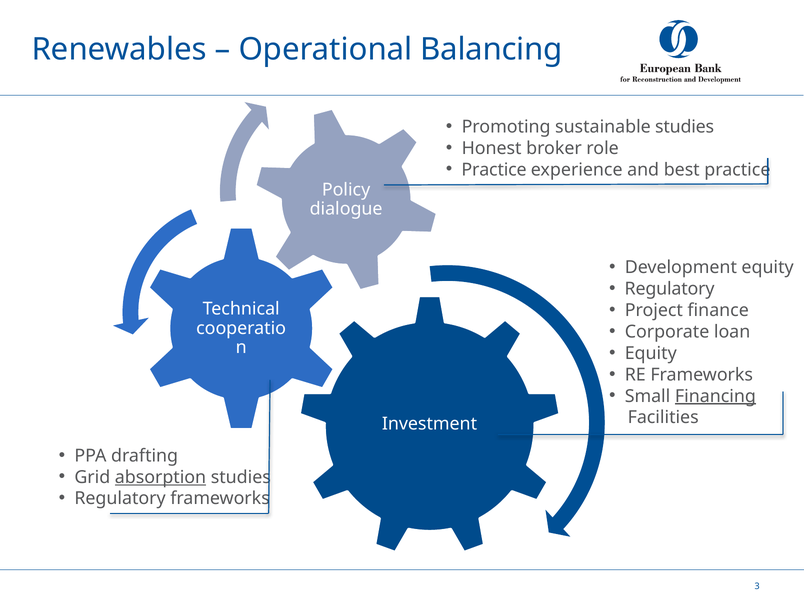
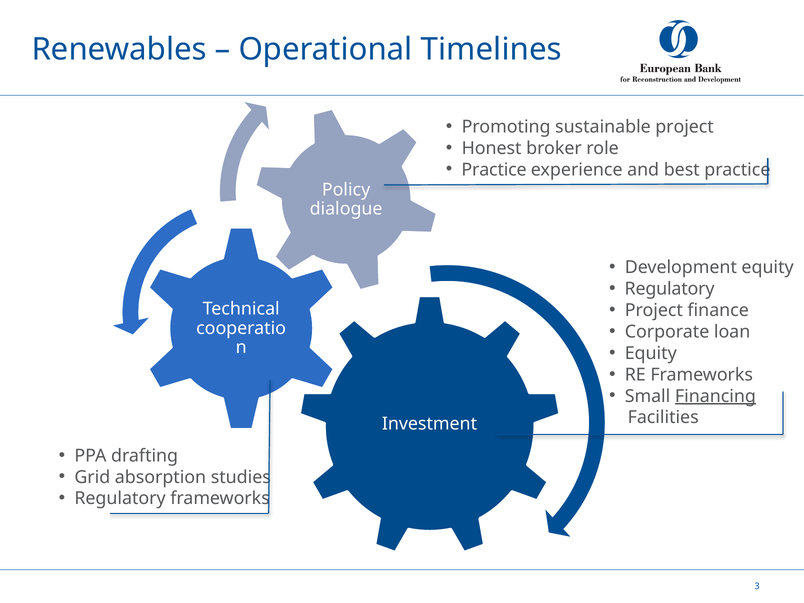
Balancing: Balancing -> Timelines
sustainable studies: studies -> project
absorption underline: present -> none
